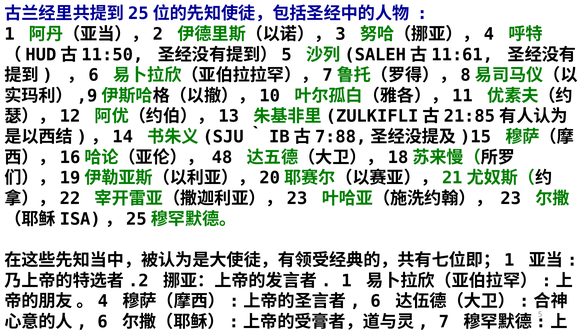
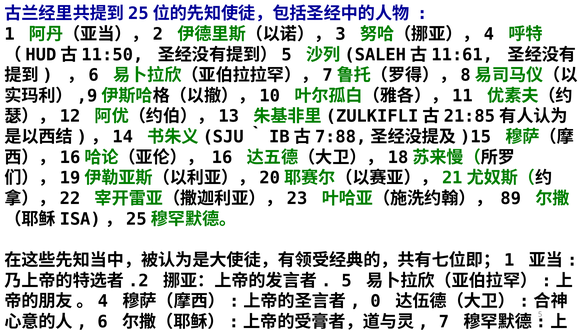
48: 48 -> 16
23: 23 -> 89
1 at (347, 281): 1 -> 5
6 at (376, 301): 6 -> 0
